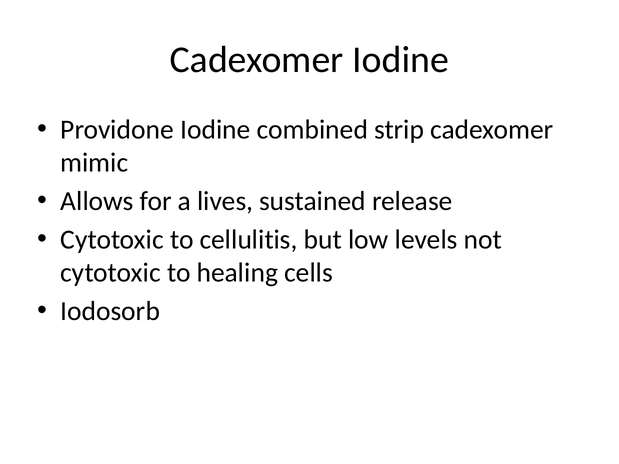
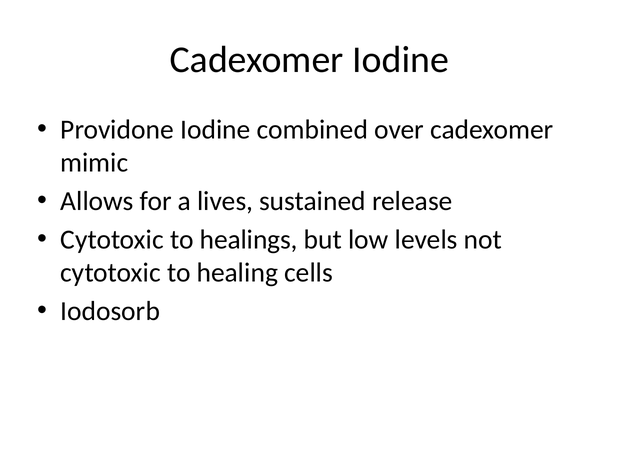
strip: strip -> over
cellulitis: cellulitis -> healings
